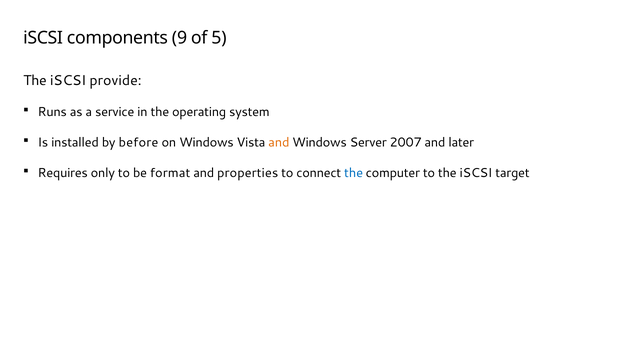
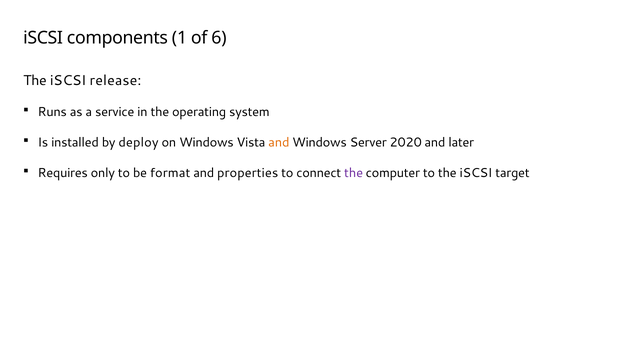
9: 9 -> 1
5: 5 -> 6
provide: provide -> release
before: before -> deploy
2007: 2007 -> 2020
the at (354, 173) colour: blue -> purple
